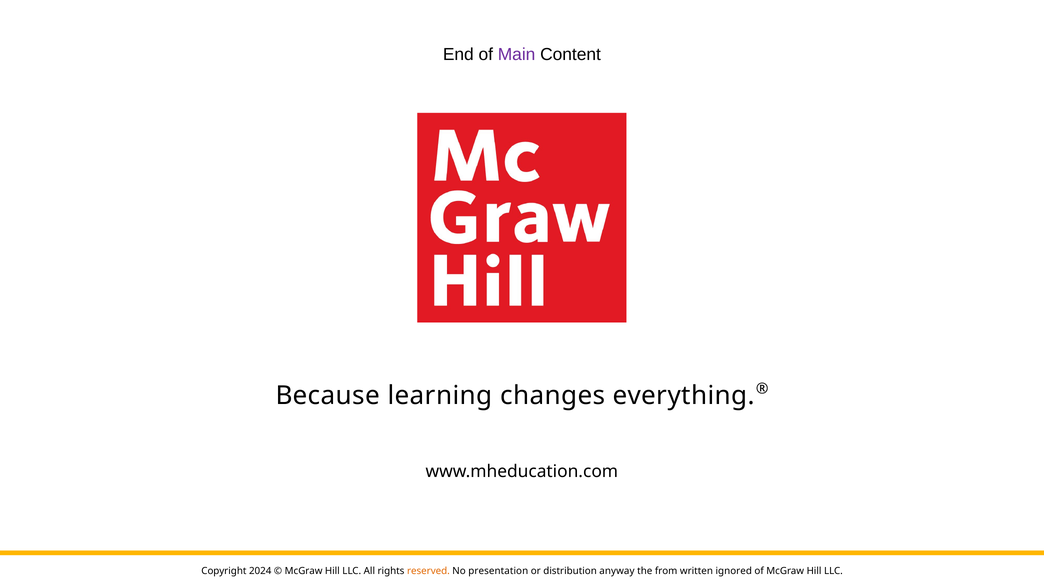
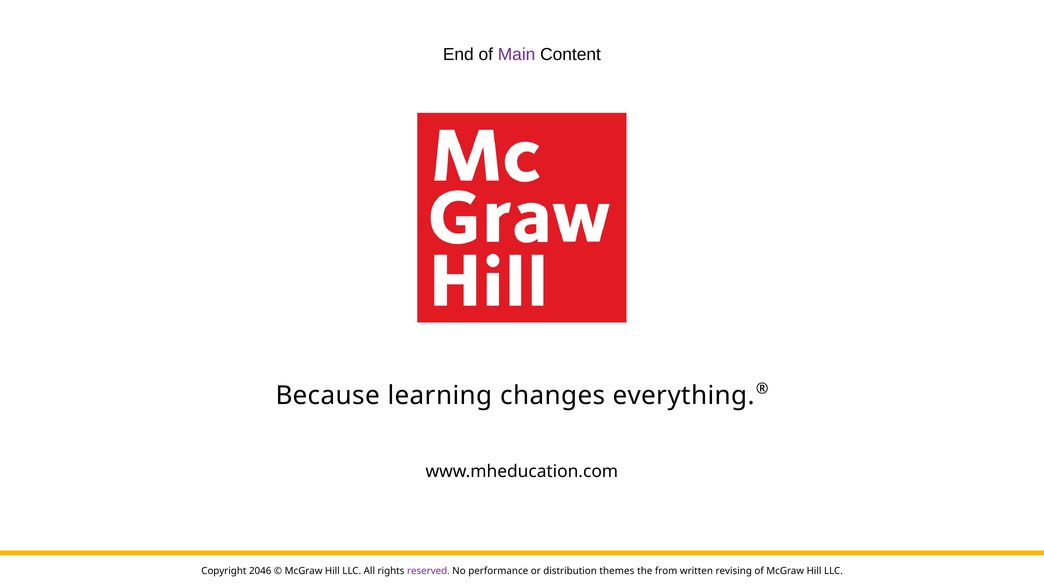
2024: 2024 -> 2046
reserved colour: orange -> purple
presentation: presentation -> performance
anyway: anyway -> themes
ignored: ignored -> revising
